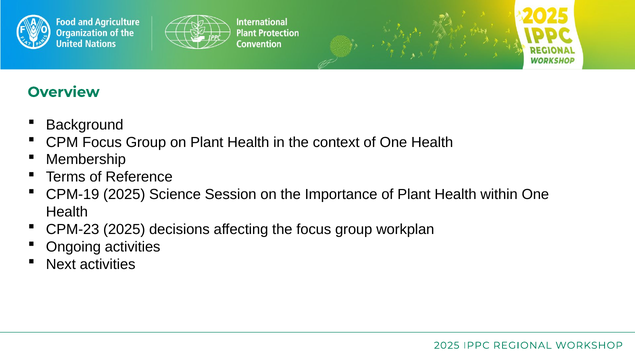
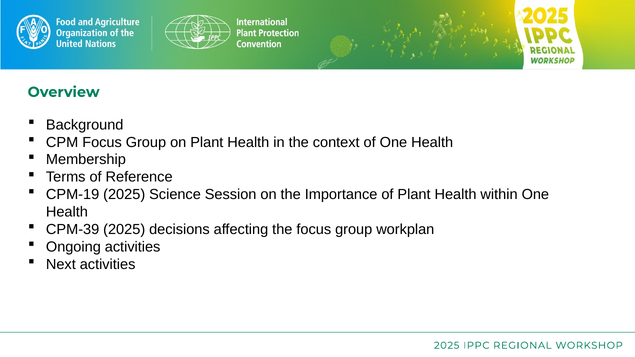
CPM-23: CPM-23 -> CPM-39
